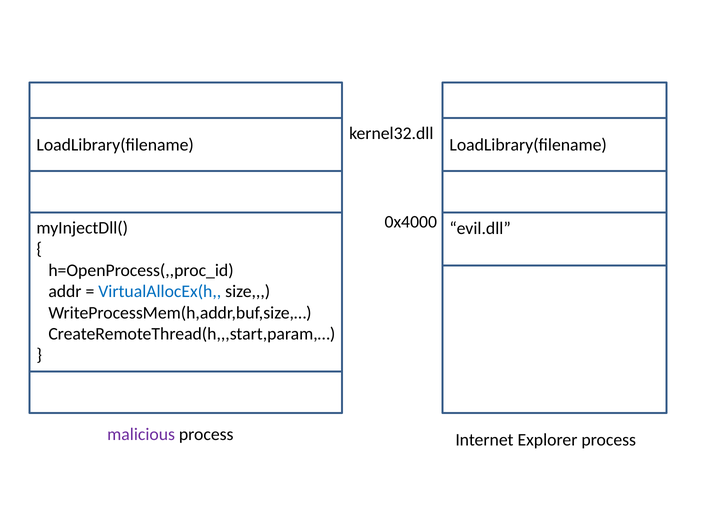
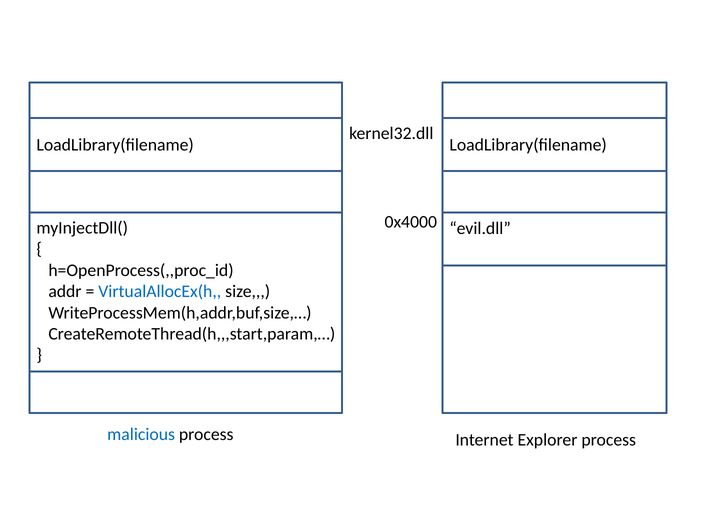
malicious colour: purple -> blue
